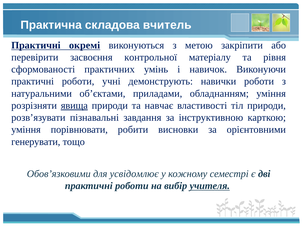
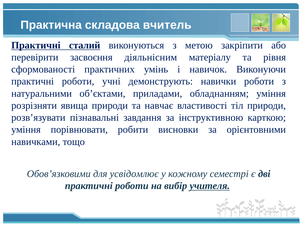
окремі: окремі -> сталий
контрольної: контрольної -> діяльнісним
явища underline: present -> none
генерувати: генерувати -> навичками
